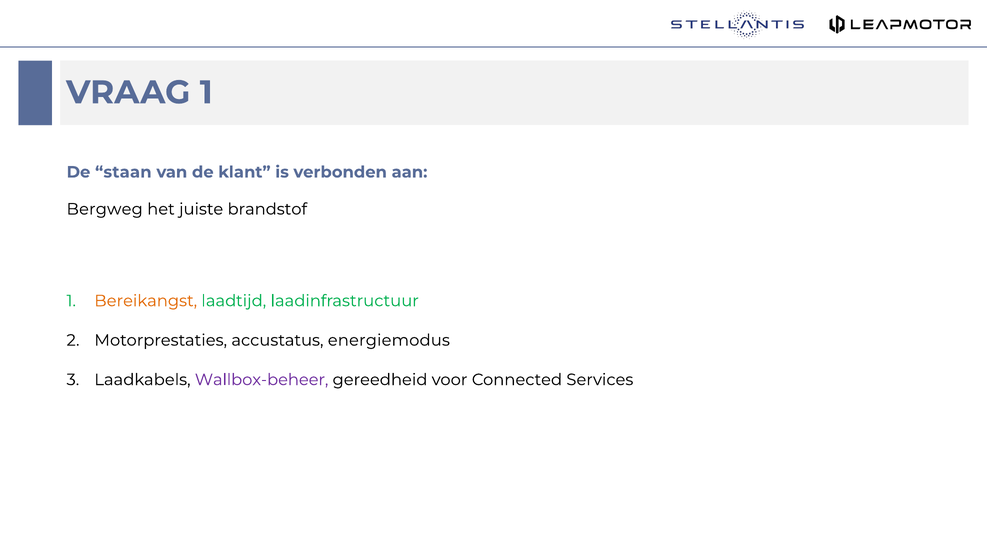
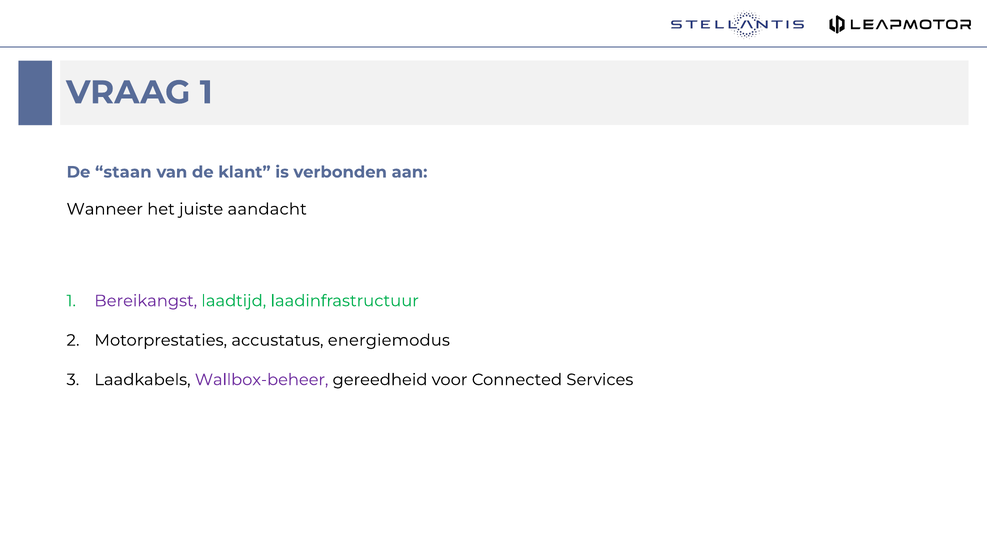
Bergweg: Bergweg -> Wanneer
brandstof: brandstof -> aandacht
Bereikangst colour: orange -> purple
